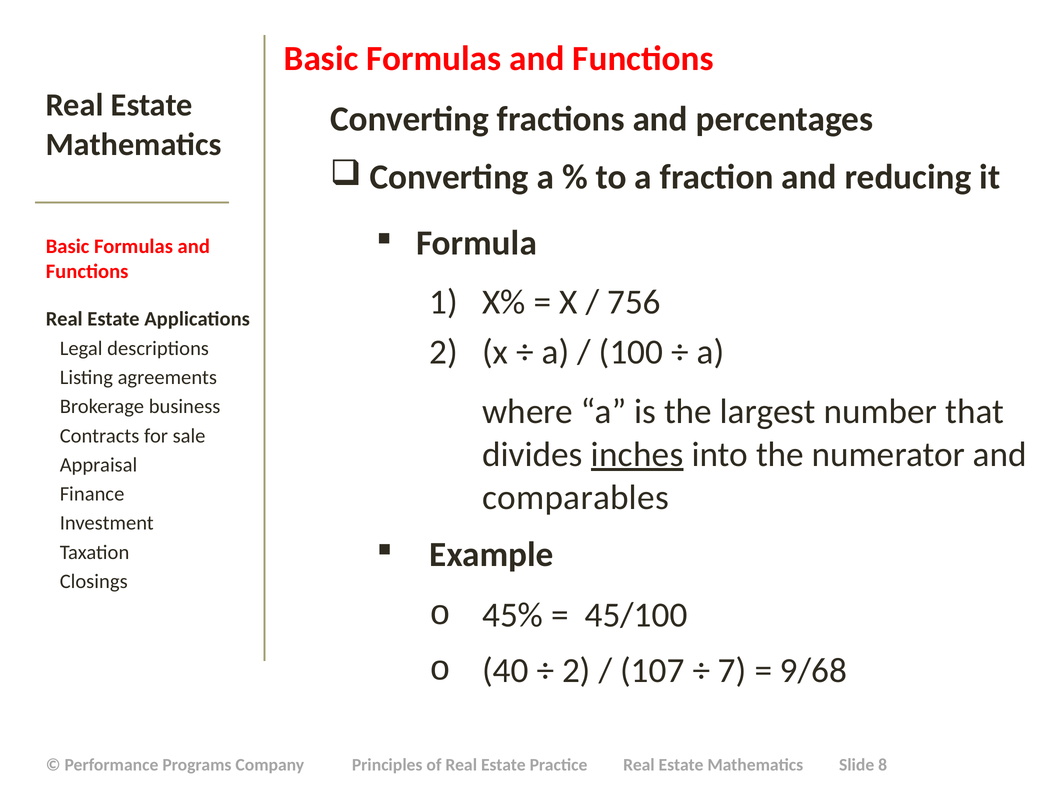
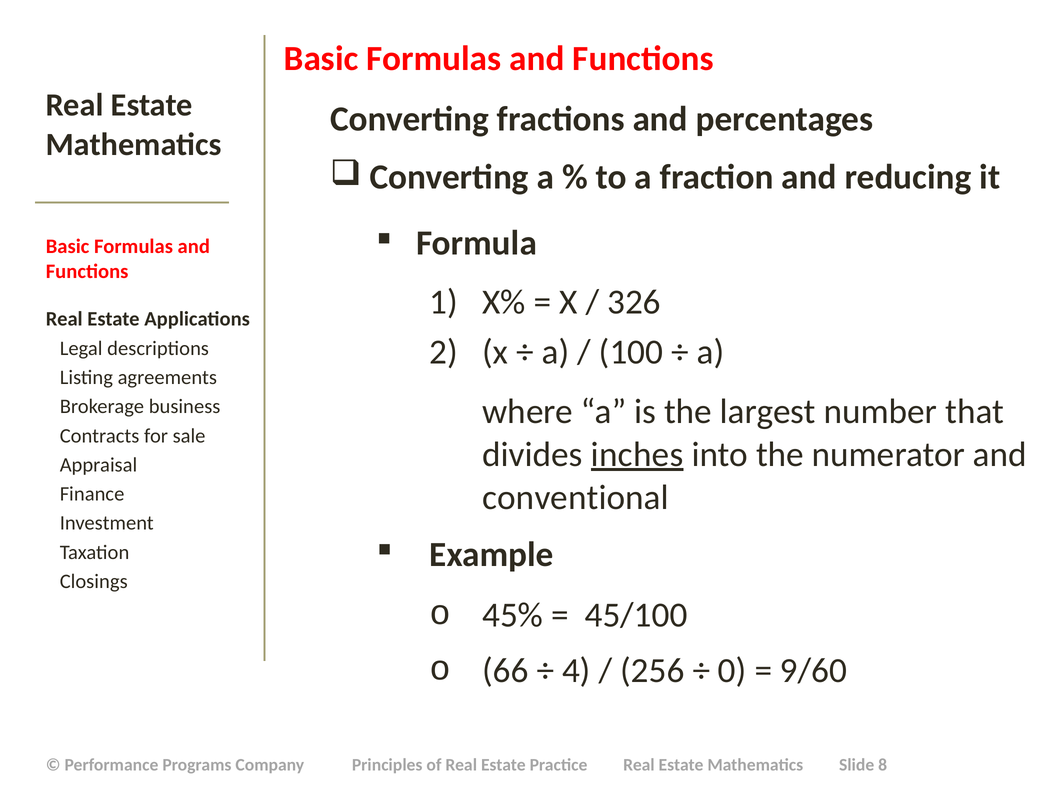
756: 756 -> 326
comparables: comparables -> conventional
40: 40 -> 66
2 at (576, 671): 2 -> 4
107: 107 -> 256
7: 7 -> 0
9/68: 9/68 -> 9/60
